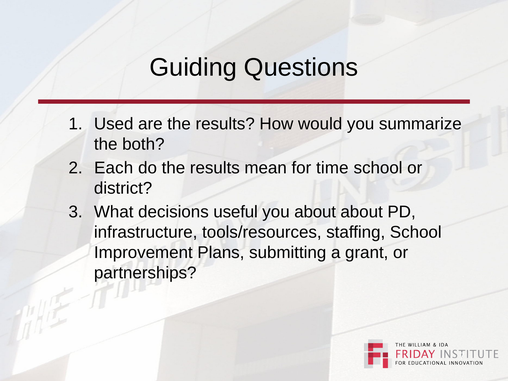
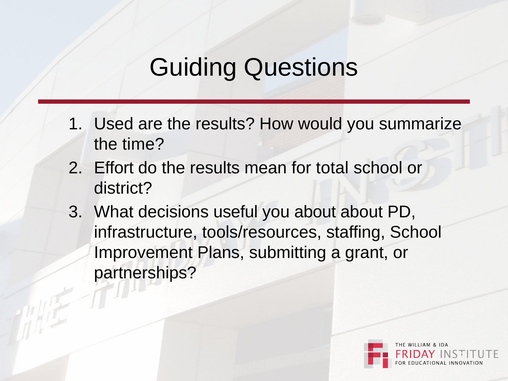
both: both -> time
Each: Each -> Effort
time: time -> total
